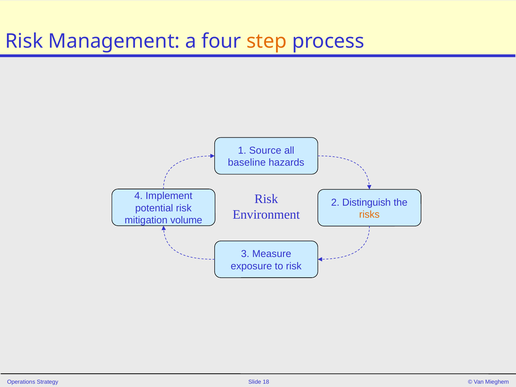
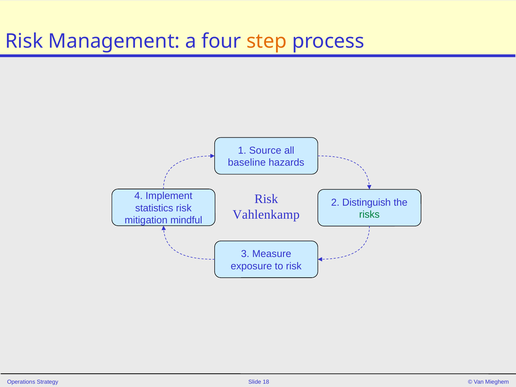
potential: potential -> statistics
Environment: Environment -> Vahlenkamp
risks colour: orange -> green
volume: volume -> mindful
